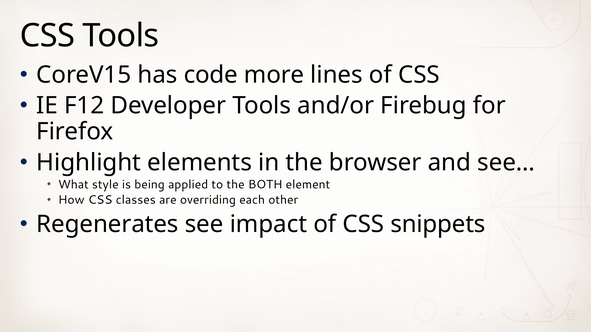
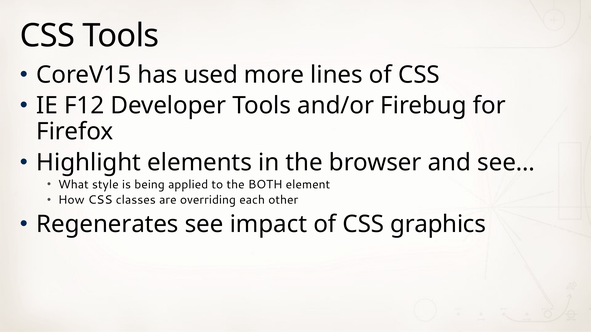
code: code -> used
snippets: snippets -> graphics
